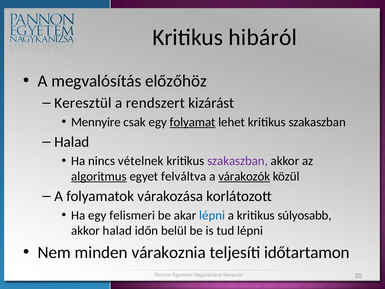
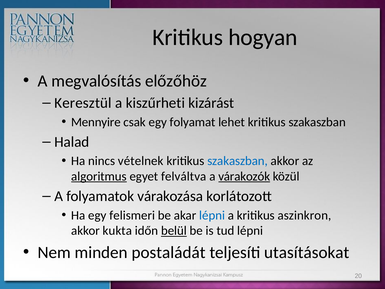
hibáról: hibáról -> hogyan
rendszert: rendszert -> kiszűrheti
folyamat underline: present -> none
szakaszban at (238, 161) colour: purple -> blue
súlyosabb: súlyosabb -> aszinkron
akkor halad: halad -> kukta
belül underline: none -> present
várakoznia: várakoznia -> postaládát
időtartamon: időtartamon -> utasításokat
